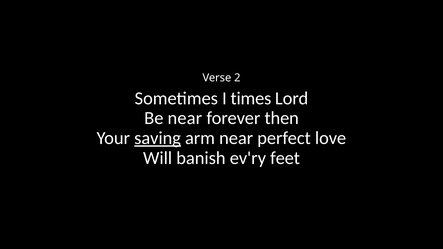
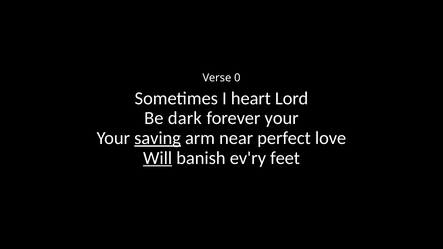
2: 2 -> 0
times: times -> heart
Be near: near -> dark
forever then: then -> your
Will underline: none -> present
